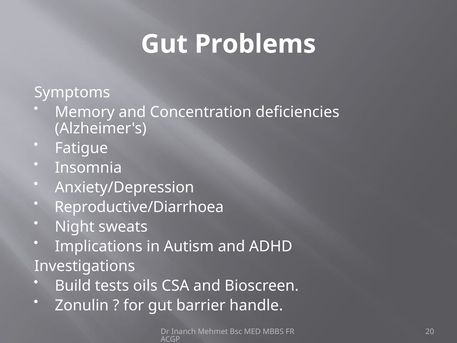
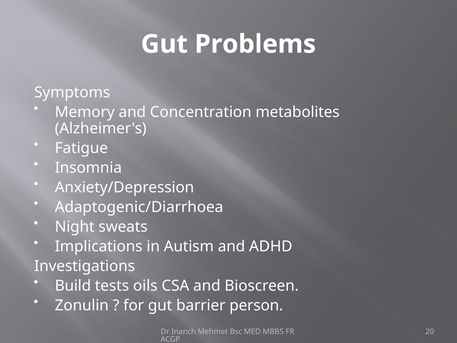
deficiencies: deficiencies -> metabolites
Reproductive/Diarrhoea: Reproductive/Diarrhoea -> Adaptogenic/Diarrhoea
handle: handle -> person
